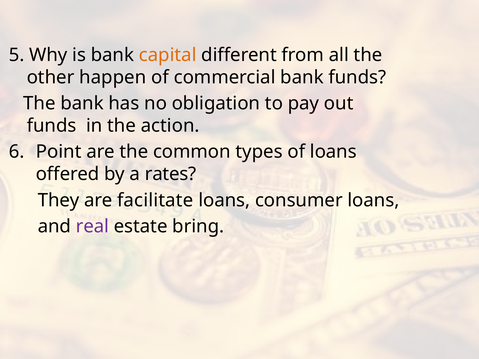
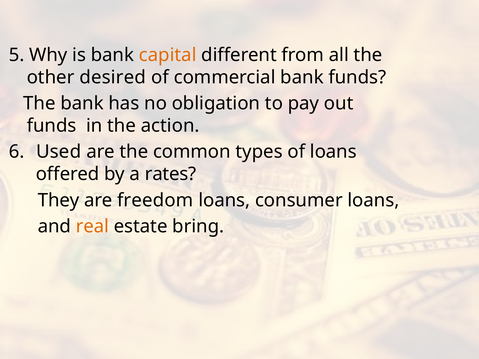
happen: happen -> desired
Point: Point -> Used
facilitate: facilitate -> freedom
real colour: purple -> orange
